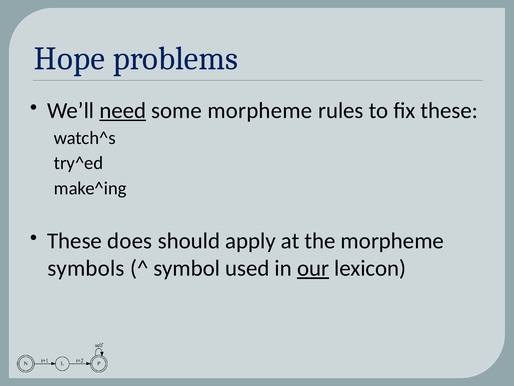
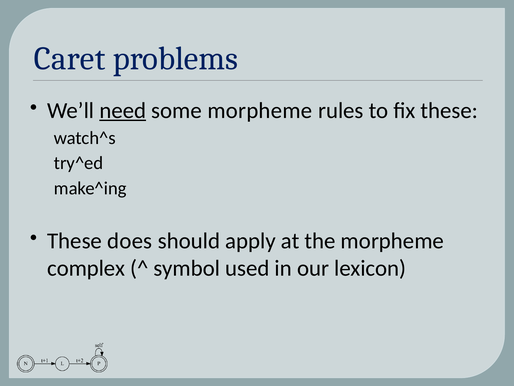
Hope: Hope -> Caret
symbols: symbols -> complex
our underline: present -> none
